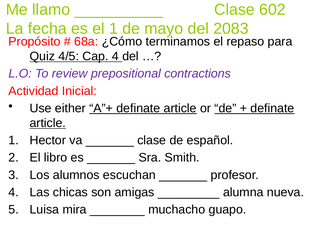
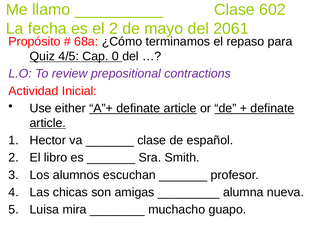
el 1: 1 -> 2
2083: 2083 -> 2061
Cap 4: 4 -> 0
